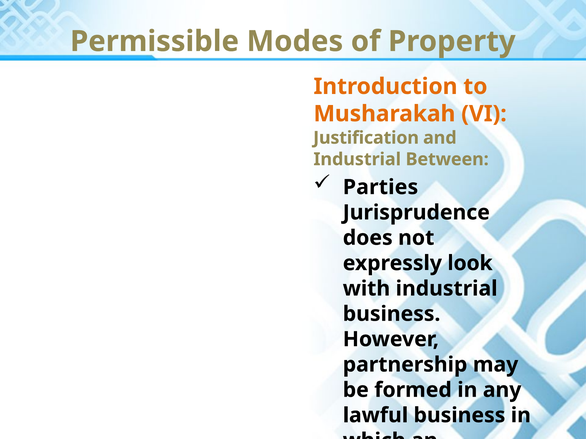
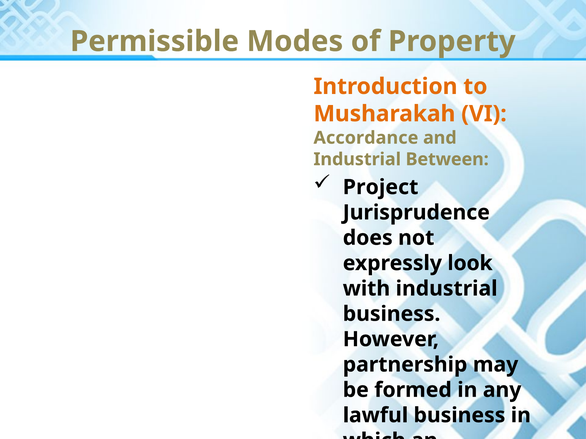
Justification: Justification -> Accordance
Parties: Parties -> Project
